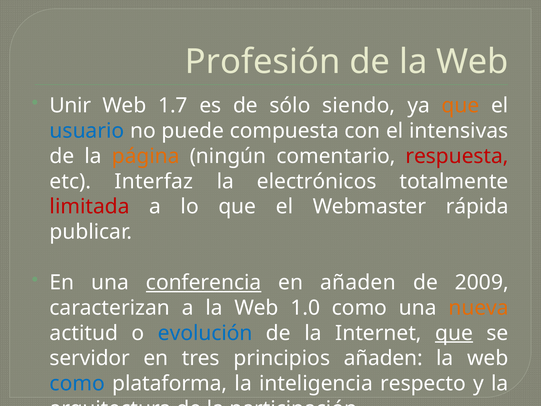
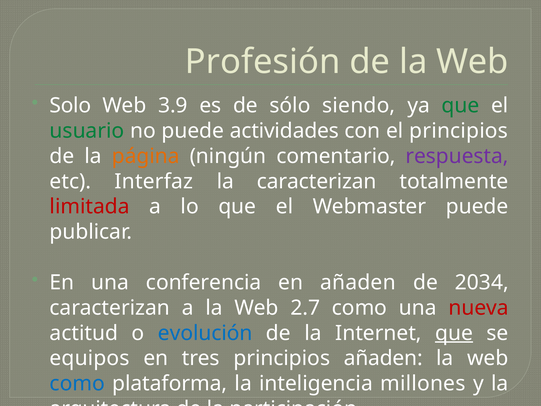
Unir: Unir -> Solo
1.7: 1.7 -> 3.9
que at (460, 106) colour: orange -> green
usuario colour: blue -> green
compuesta: compuesta -> actividades
el intensivas: intensivas -> principios
respuesta colour: red -> purple
la electrónicos: electrónicos -> caracterizan
Webmaster rápida: rápida -> puede
conferencia underline: present -> none
2009: 2009 -> 2034
1.0: 1.0 -> 2.7
nueva colour: orange -> red
servidor: servidor -> equipos
respecto: respecto -> millones
